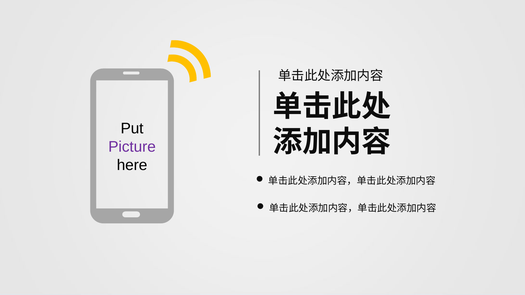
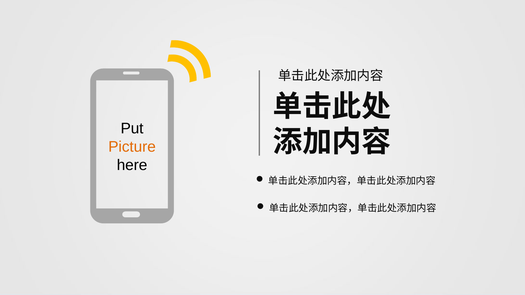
Picture colour: purple -> orange
